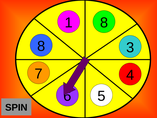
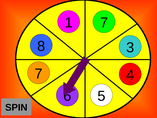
1 8: 8 -> 7
